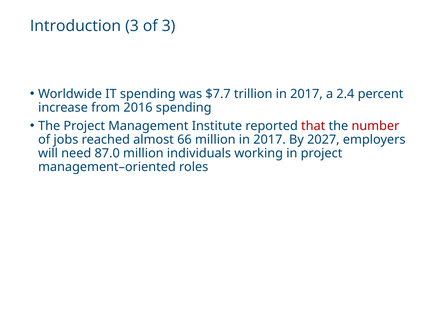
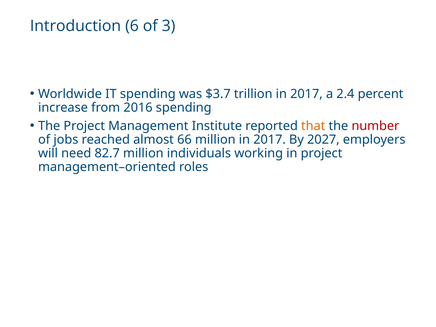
Introduction 3: 3 -> 6
$7.7: $7.7 -> $3.7
that colour: red -> orange
87.0: 87.0 -> 82.7
